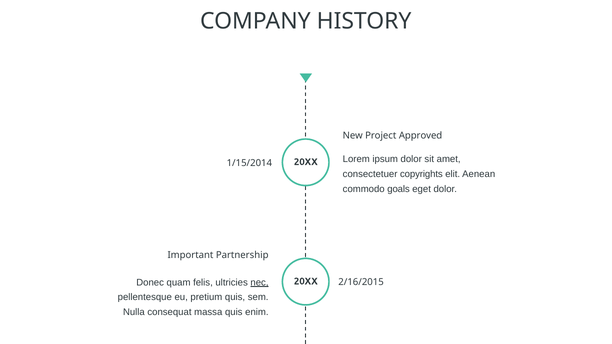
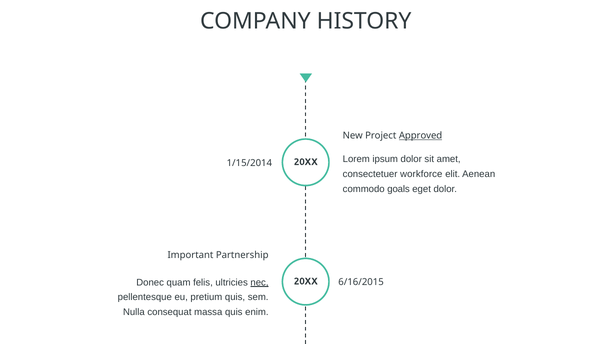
Approved underline: none -> present
copyrights: copyrights -> workforce
2/16/2015: 2/16/2015 -> 6/16/2015
